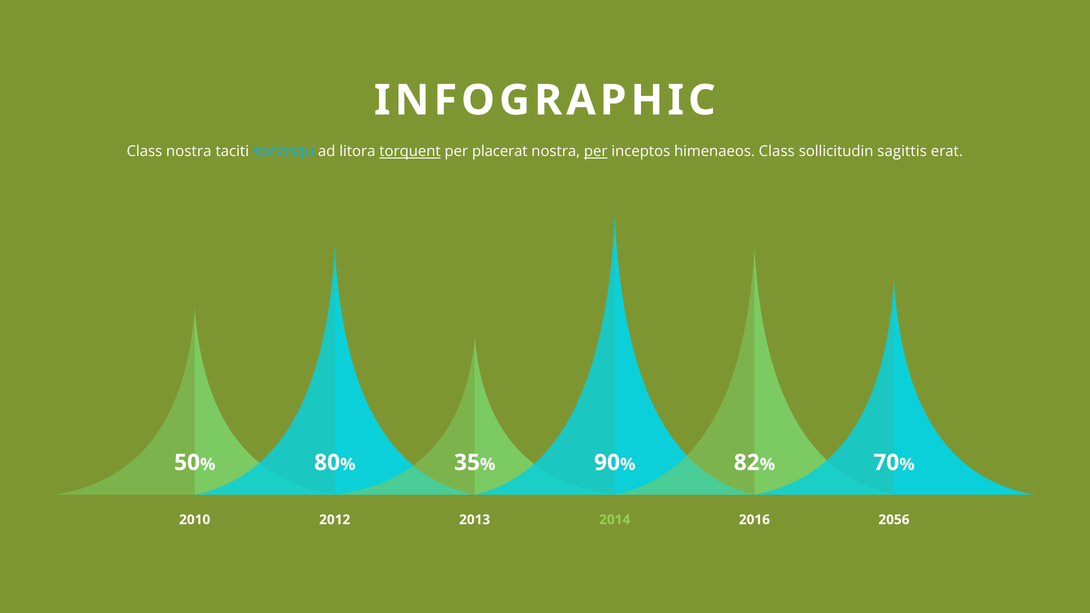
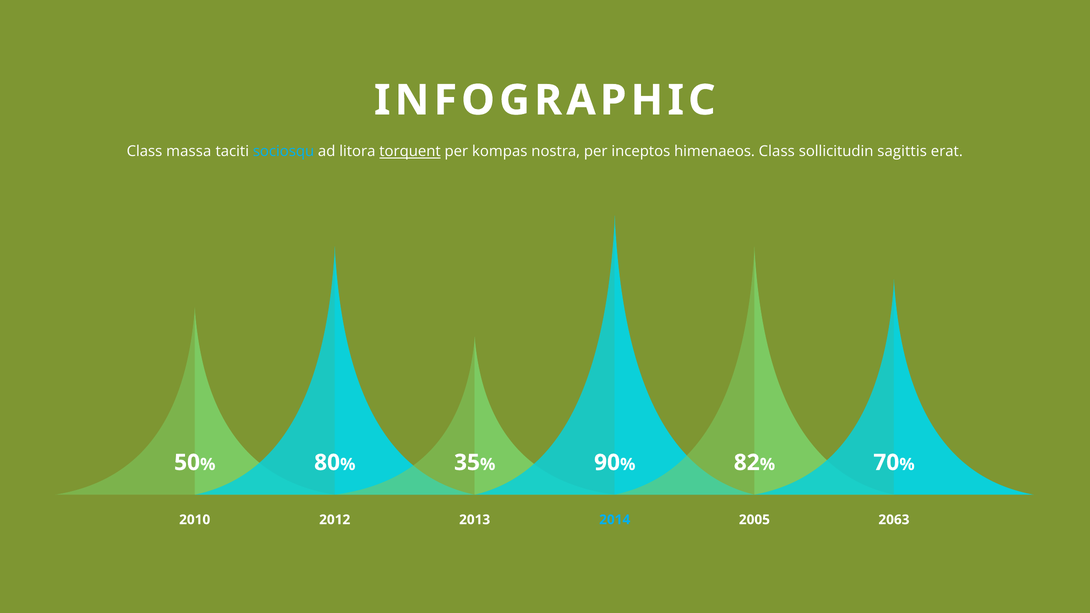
Class nostra: nostra -> massa
placerat: placerat -> kompas
per at (596, 152) underline: present -> none
2014 colour: light green -> light blue
2016: 2016 -> 2005
2056: 2056 -> 2063
